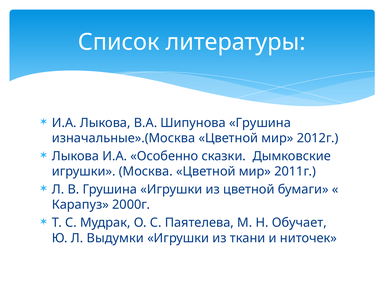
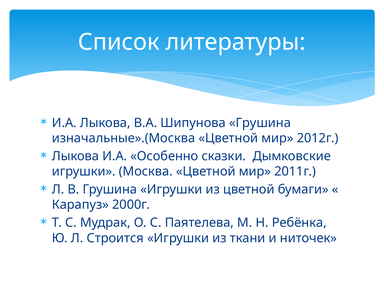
Обучает: Обучает -> Ребёнка
Выдумки: Выдумки -> Строится
